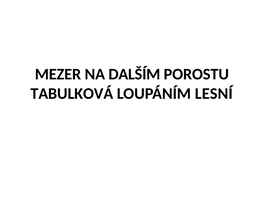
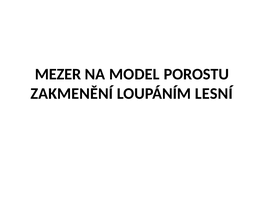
DALŠÍM: DALŠÍM -> MODEL
TABULKOVÁ: TABULKOVÁ -> ZAKMENĚNÍ
